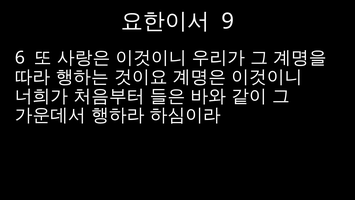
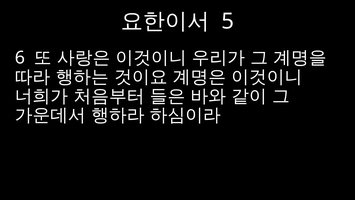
9: 9 -> 5
